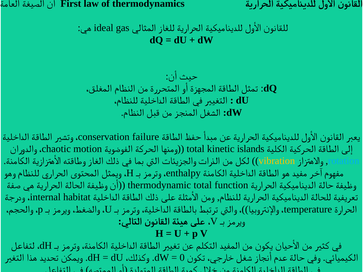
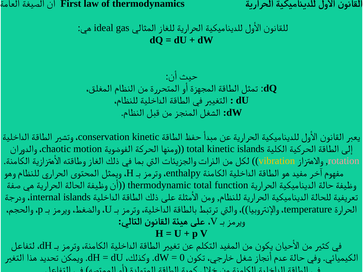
conservation failure: failure -> kinetic
rotation colour: light blue -> pink
internal habitat: habitat -> islands
